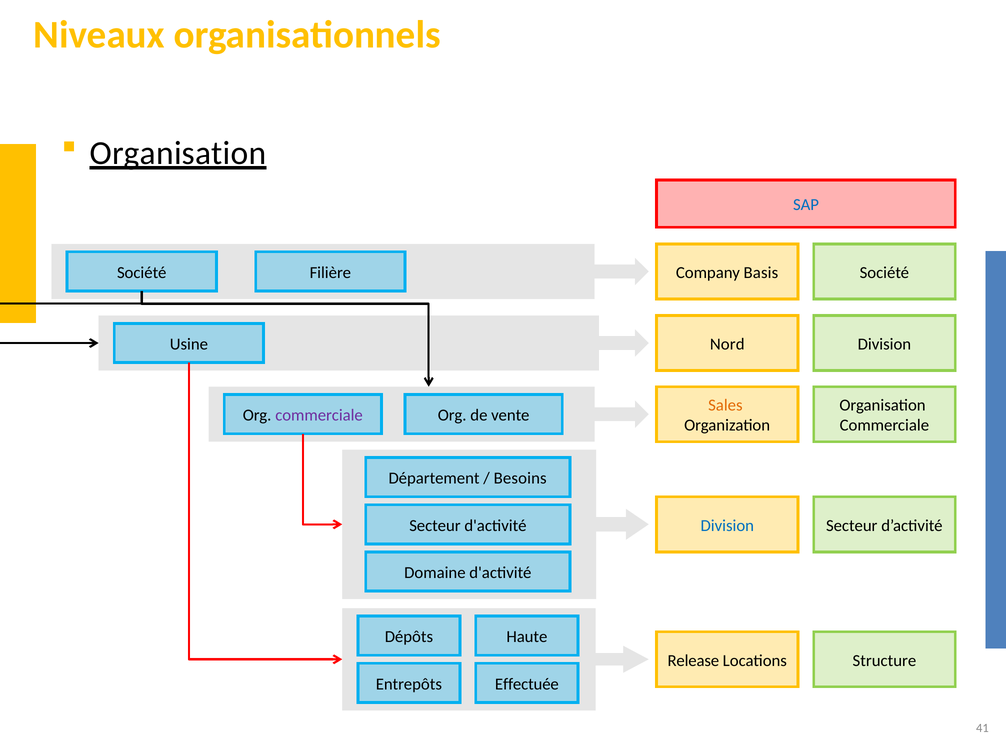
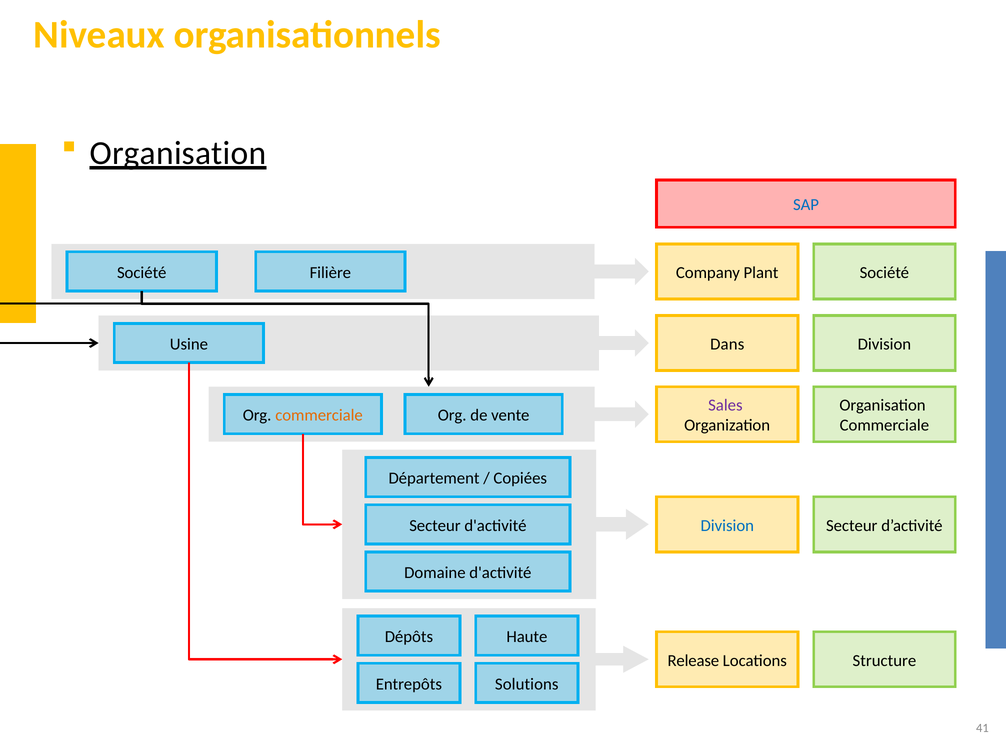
Basis: Basis -> Plant
Nord: Nord -> Dans
Sales colour: orange -> purple
commerciale at (319, 415) colour: purple -> orange
Besoins: Besoins -> Copiées
Effectuée: Effectuée -> Solutions
